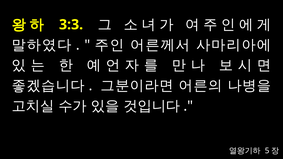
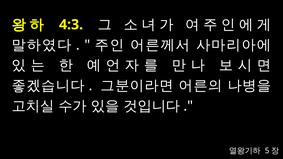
3:3: 3:3 -> 4:3
